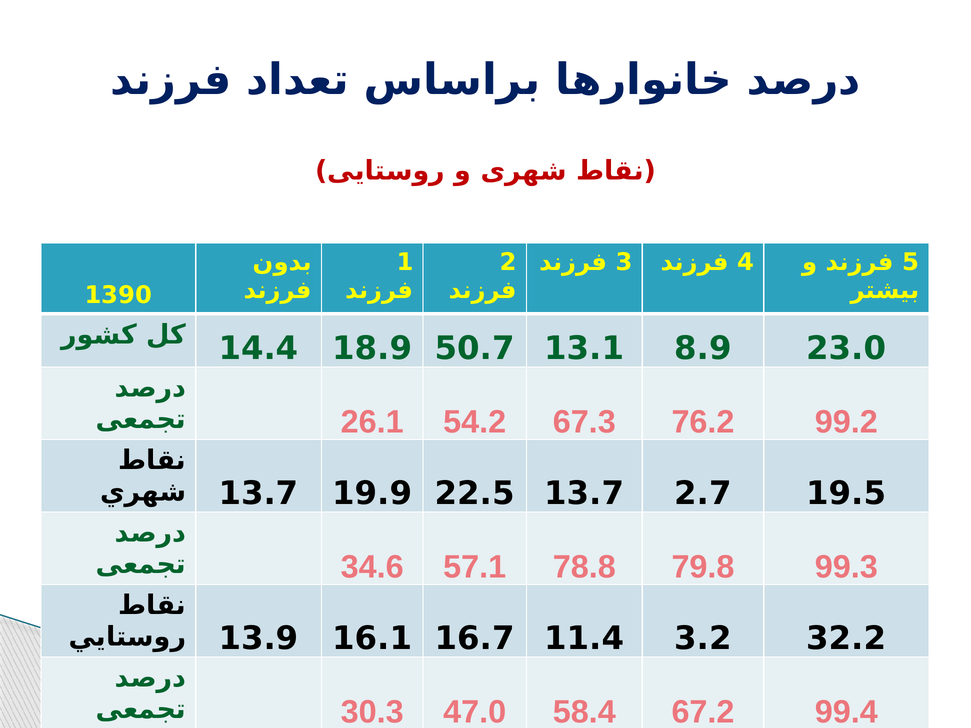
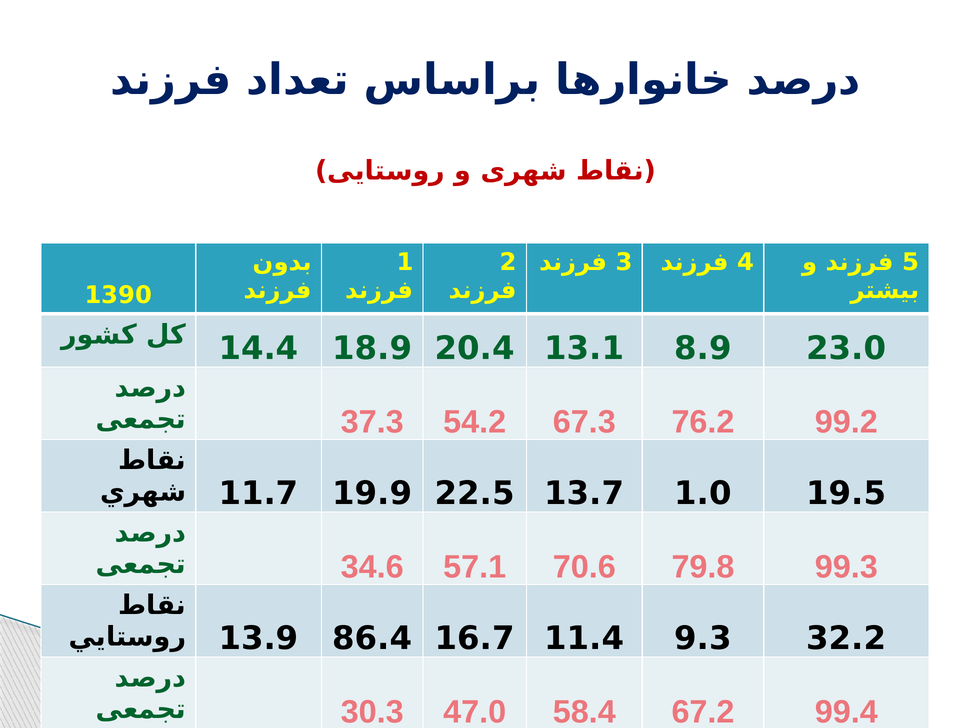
50.7: 50.7 -> 20.4
26.1: 26.1 -> 37.3
13.7 at (259, 494): 13.7 -> 11.7
2.7: 2.7 -> 1.0
78.8: 78.8 -> 70.6
16.1: 16.1 -> 86.4
3.2: 3.2 -> 9.3
